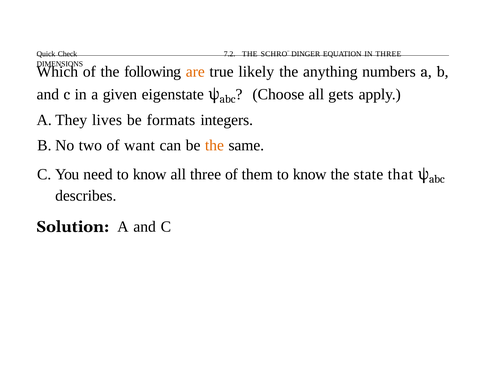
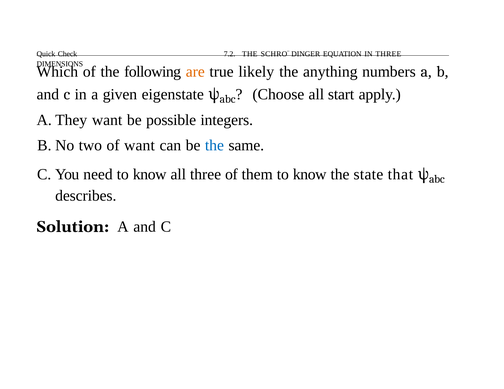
gets: gets -> start
lives at (107, 120): lives -> want
formats: formats -> possible
the at (214, 145) colour: orange -> blue
